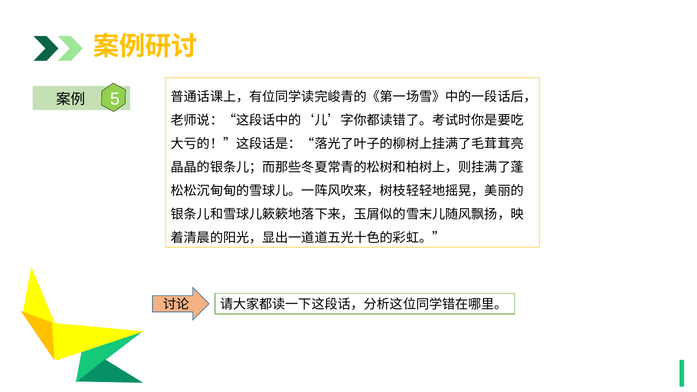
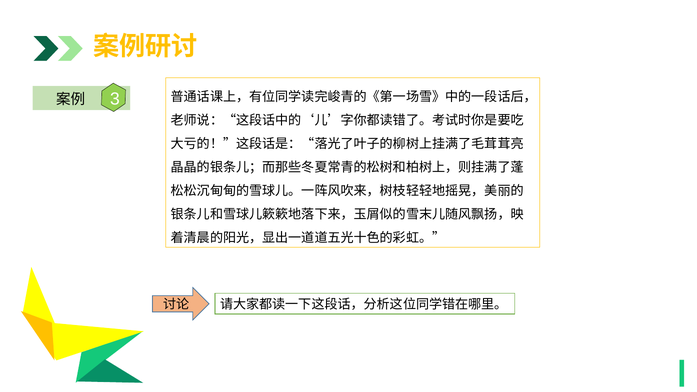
5: 5 -> 3
